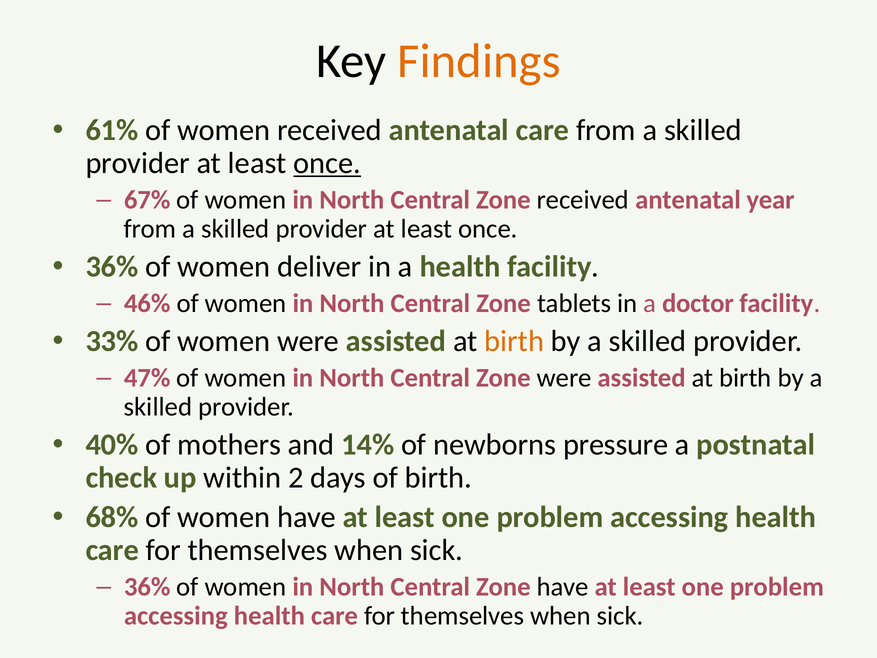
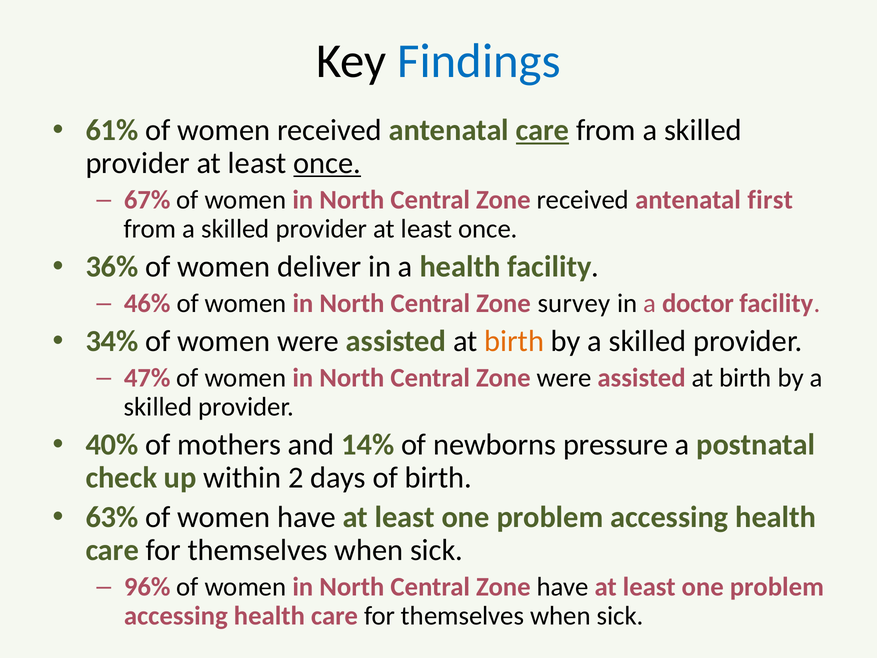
Findings colour: orange -> blue
care at (543, 130) underline: none -> present
year: year -> first
tablets: tablets -> survey
33%: 33% -> 34%
68%: 68% -> 63%
36% at (147, 587): 36% -> 96%
